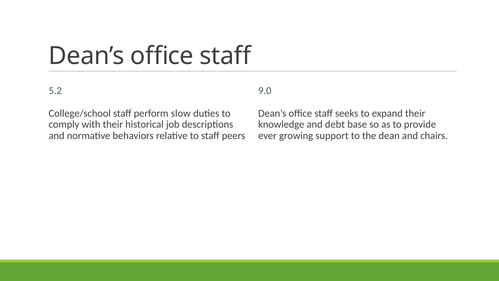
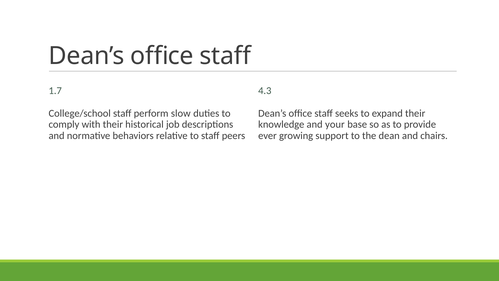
5.2: 5.2 -> 1.7
9.0: 9.0 -> 4.3
debt: debt -> your
